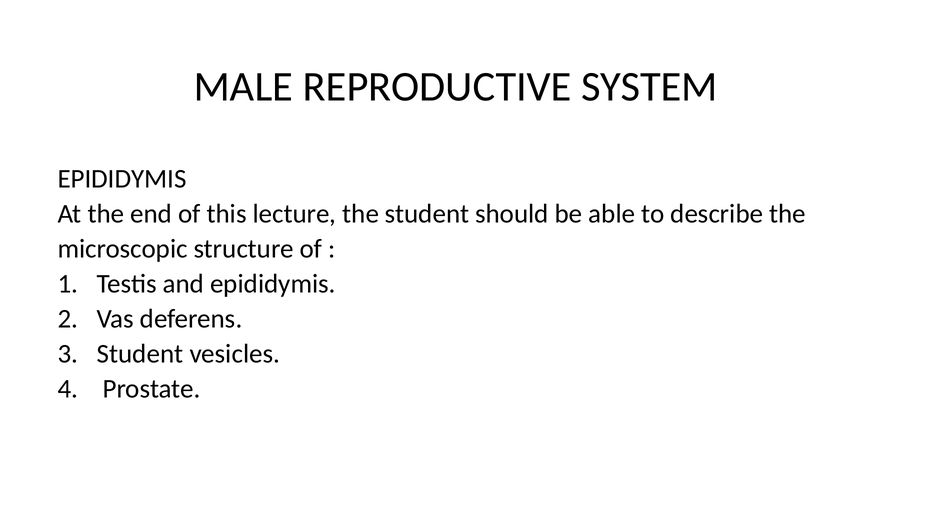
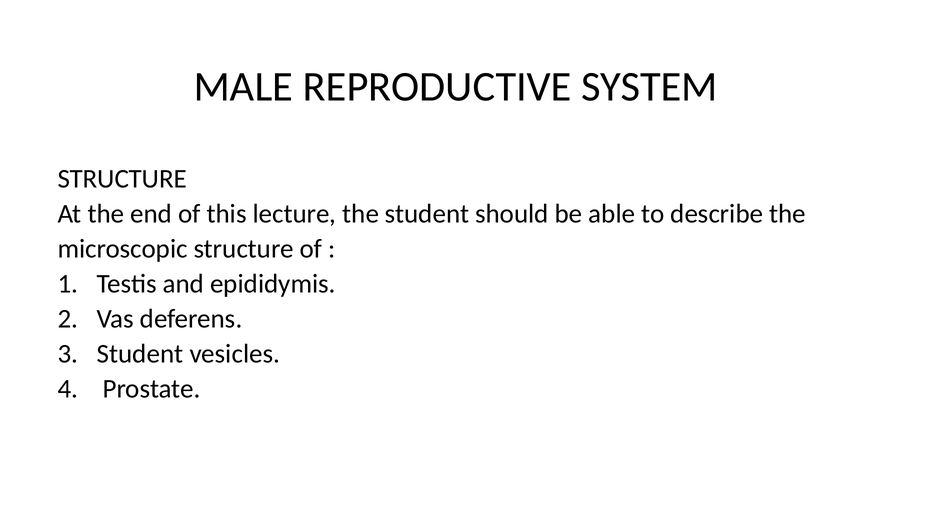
EPIDIDYMIS at (122, 179): EPIDIDYMIS -> STRUCTURE
